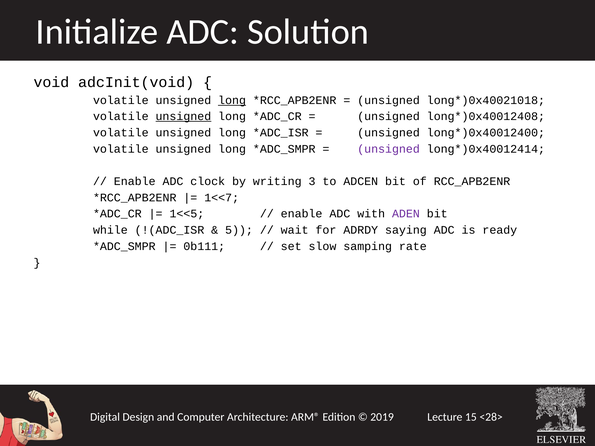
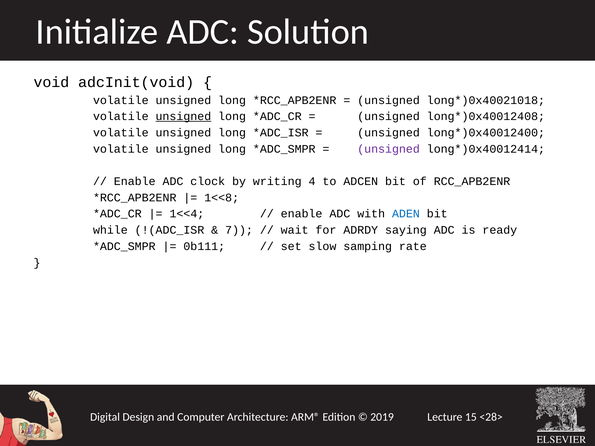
long at (232, 100) underline: present -> none
3: 3 -> 4
1<<7: 1<<7 -> 1<<8
1<<5: 1<<5 -> 1<<4
ADEN colour: purple -> blue
5: 5 -> 7
